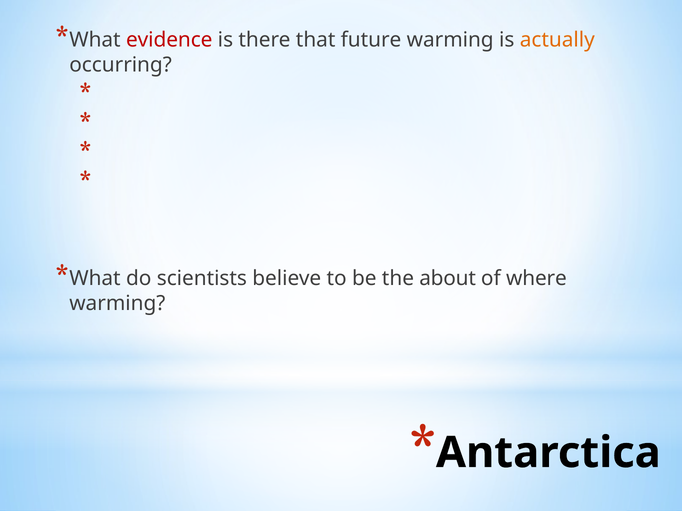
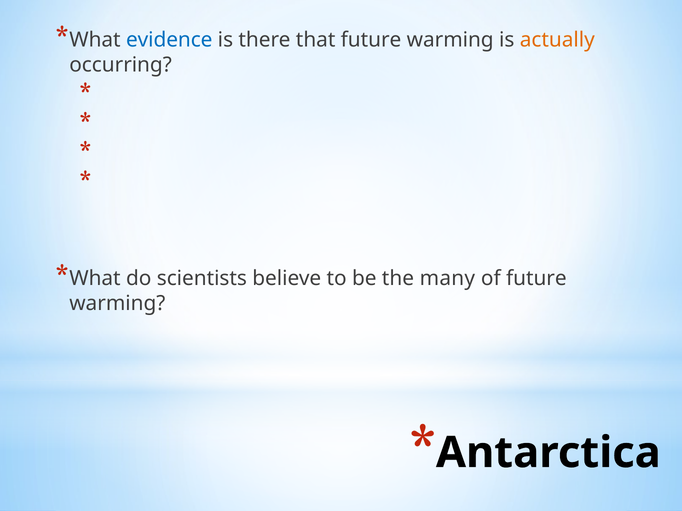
evidence colour: red -> blue
about: about -> many
of where: where -> future
